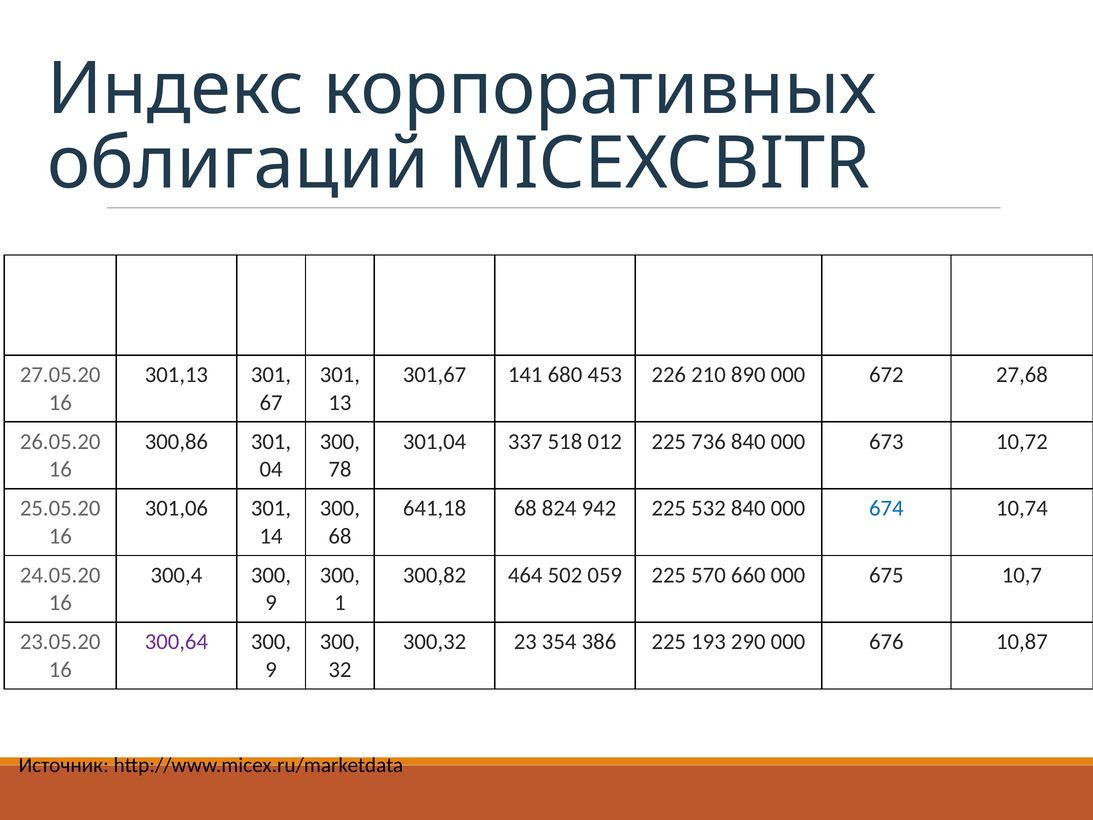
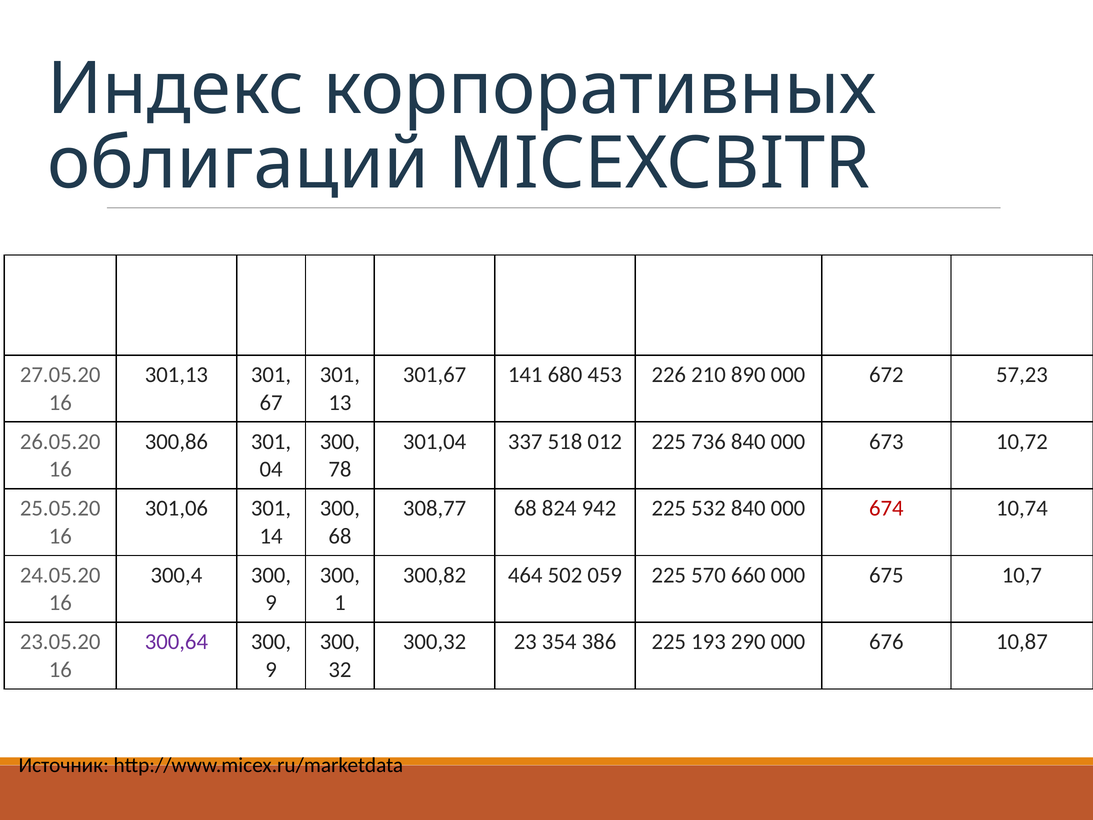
27,68: 27,68 -> 57,23
641,18: 641,18 -> 308,77
674 colour: blue -> red
